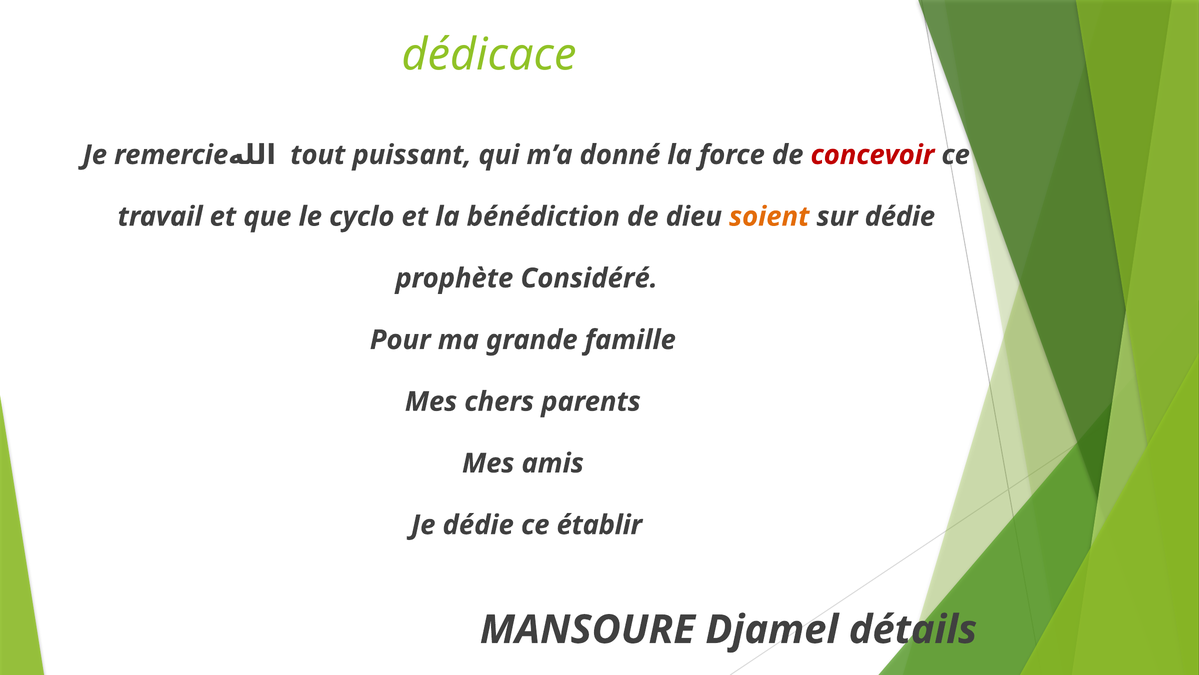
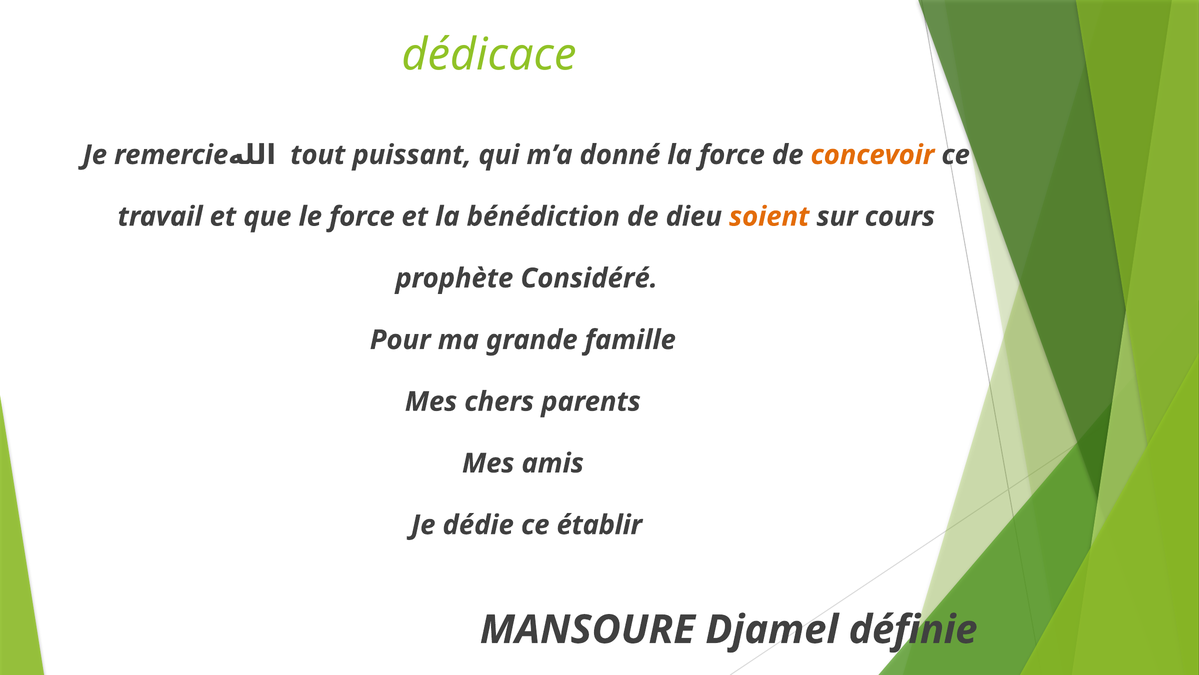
concevoir colour: red -> orange
le cyclo: cyclo -> force
sur dédie: dédie -> cours
détails: détails -> définie
